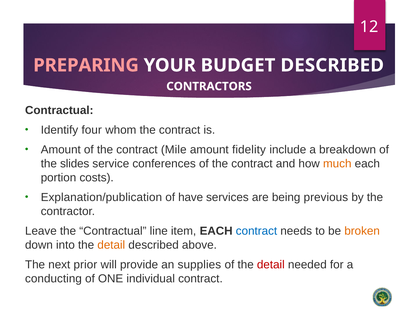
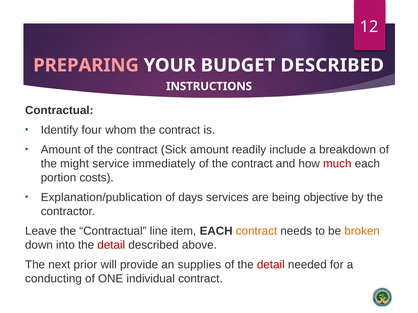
CONTRACTORS: CONTRACTORS -> INSTRUCTIONS
Mile: Mile -> Sick
fidelity: fidelity -> readily
slides: slides -> might
conferences: conferences -> immediately
much colour: orange -> red
have: have -> days
previous: previous -> objective
contract at (256, 231) colour: blue -> orange
detail at (111, 245) colour: orange -> red
